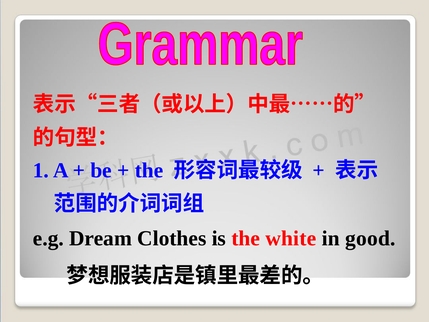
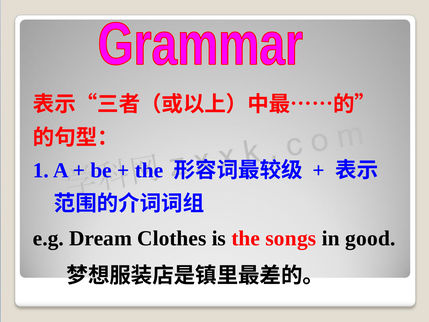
white: white -> songs
